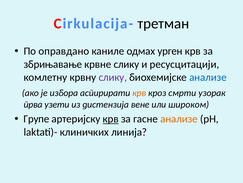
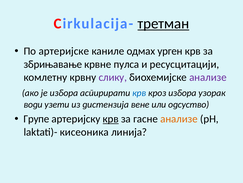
третман underline: none -> present
оправдано: оправдано -> артеријске
крвне слику: слику -> пулса
анализе at (208, 77) colour: blue -> purple
крв at (139, 93) colour: orange -> blue
кроз смрти: смрти -> избора
прва: прва -> води
широком: широком -> одсуство
клиничких: клиничких -> кисеоника
